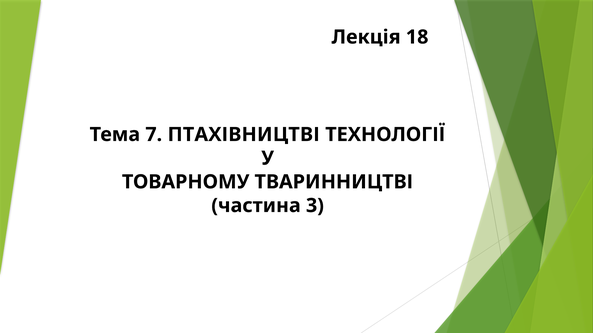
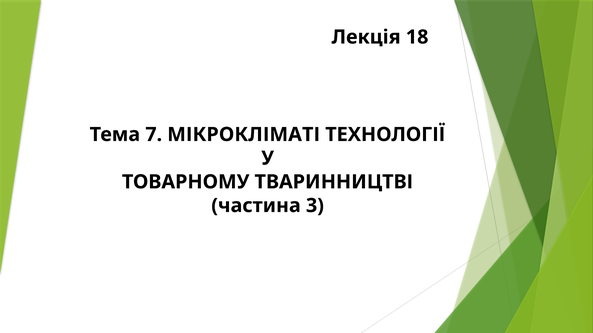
ПТАХІВНИЦТВІ: ПТАХІВНИЦТВІ -> МІКРОКЛІМАТІ
